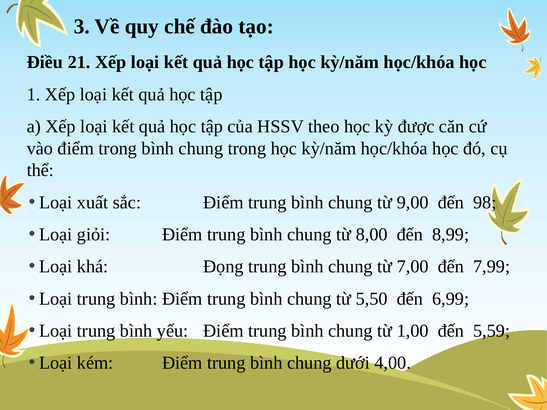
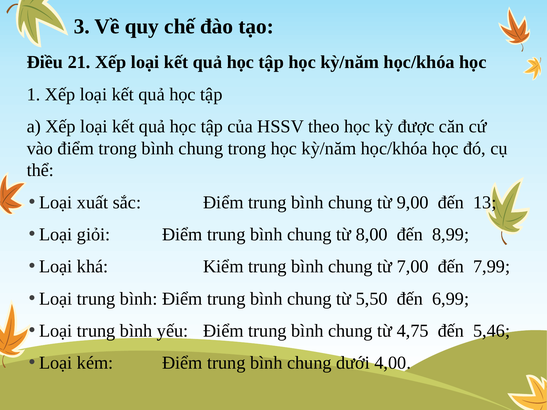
98: 98 -> 13
Đọng: Đọng -> Kiểm
1,00: 1,00 -> 4,75
5,59: 5,59 -> 5,46
